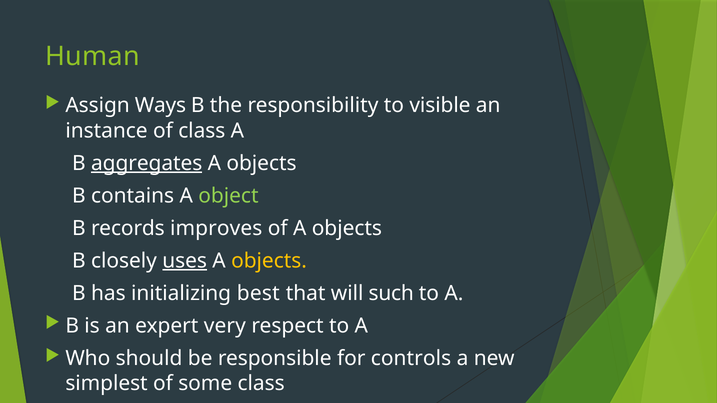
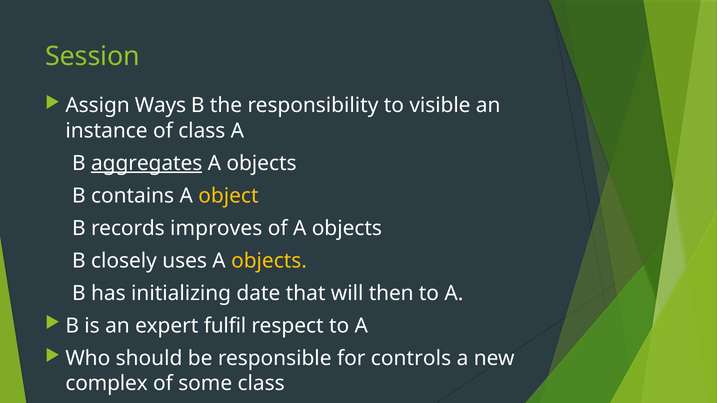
Human: Human -> Session
object colour: light green -> yellow
uses underline: present -> none
best: best -> date
such: such -> then
very: very -> fulfil
simplest: simplest -> complex
